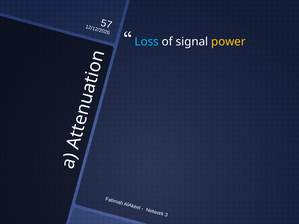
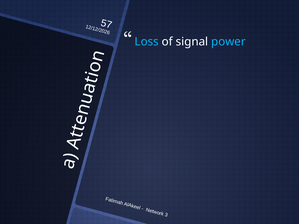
power colour: yellow -> light blue
